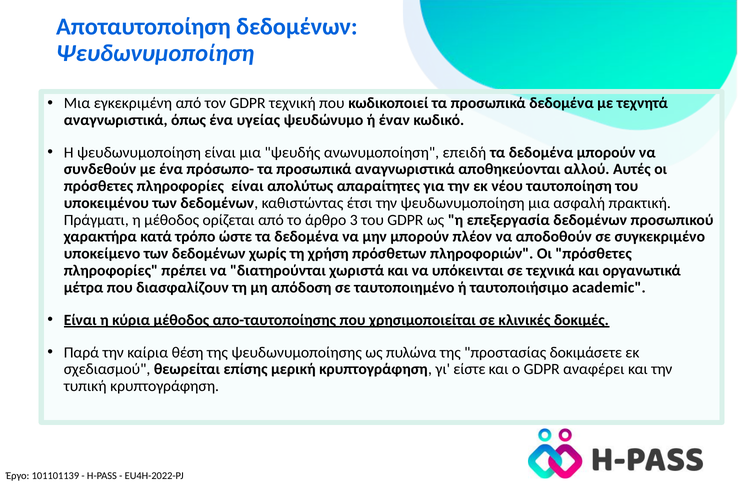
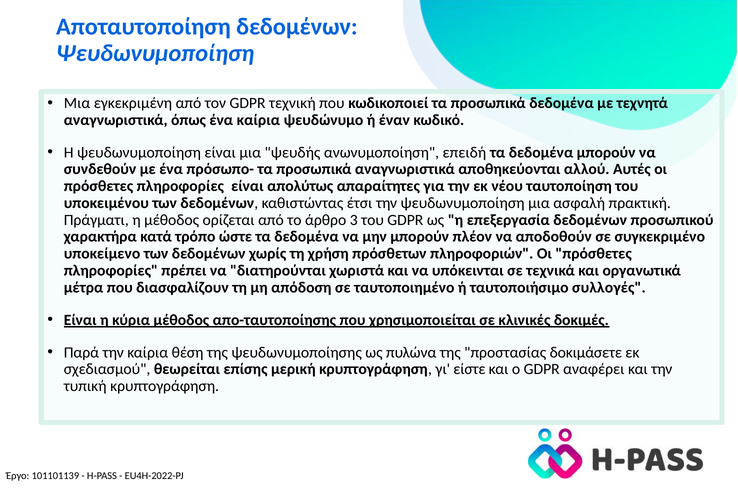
ένα υγείας: υγείας -> καίρια
academic: academic -> συλλογές
